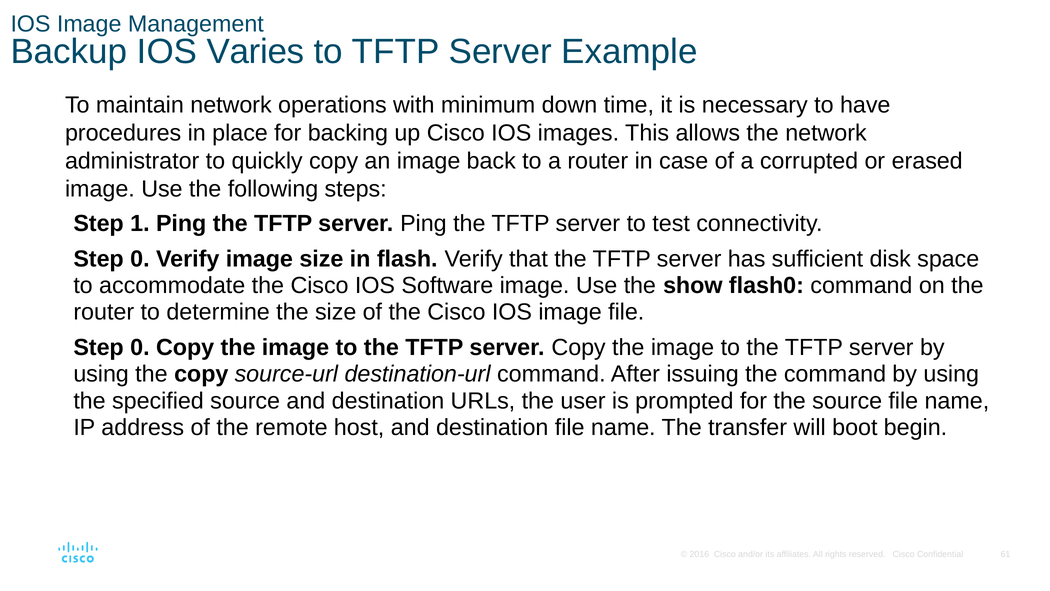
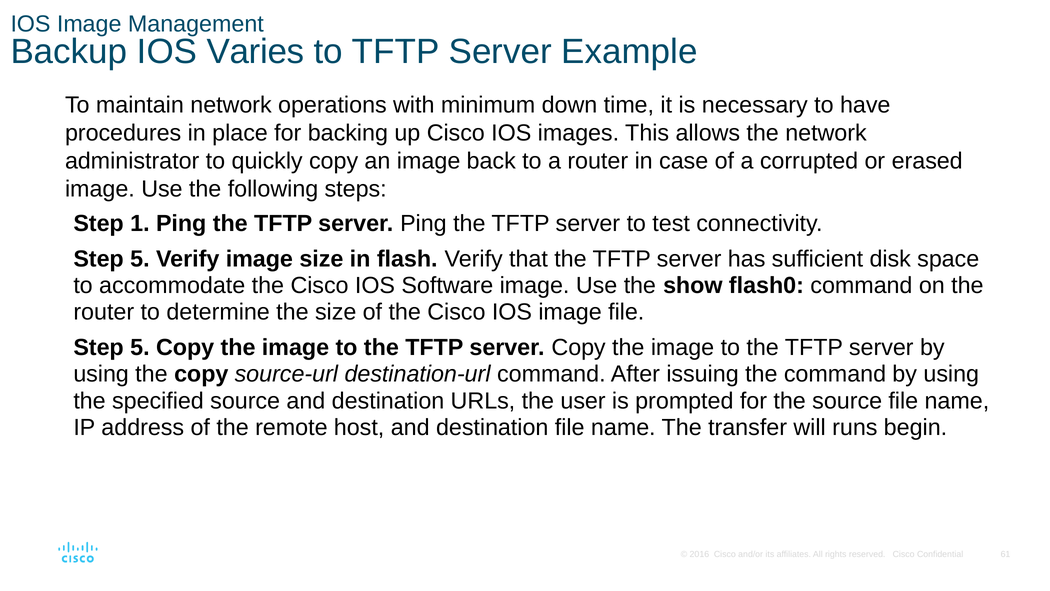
0 at (140, 259): 0 -> 5
0 at (140, 347): 0 -> 5
boot: boot -> runs
